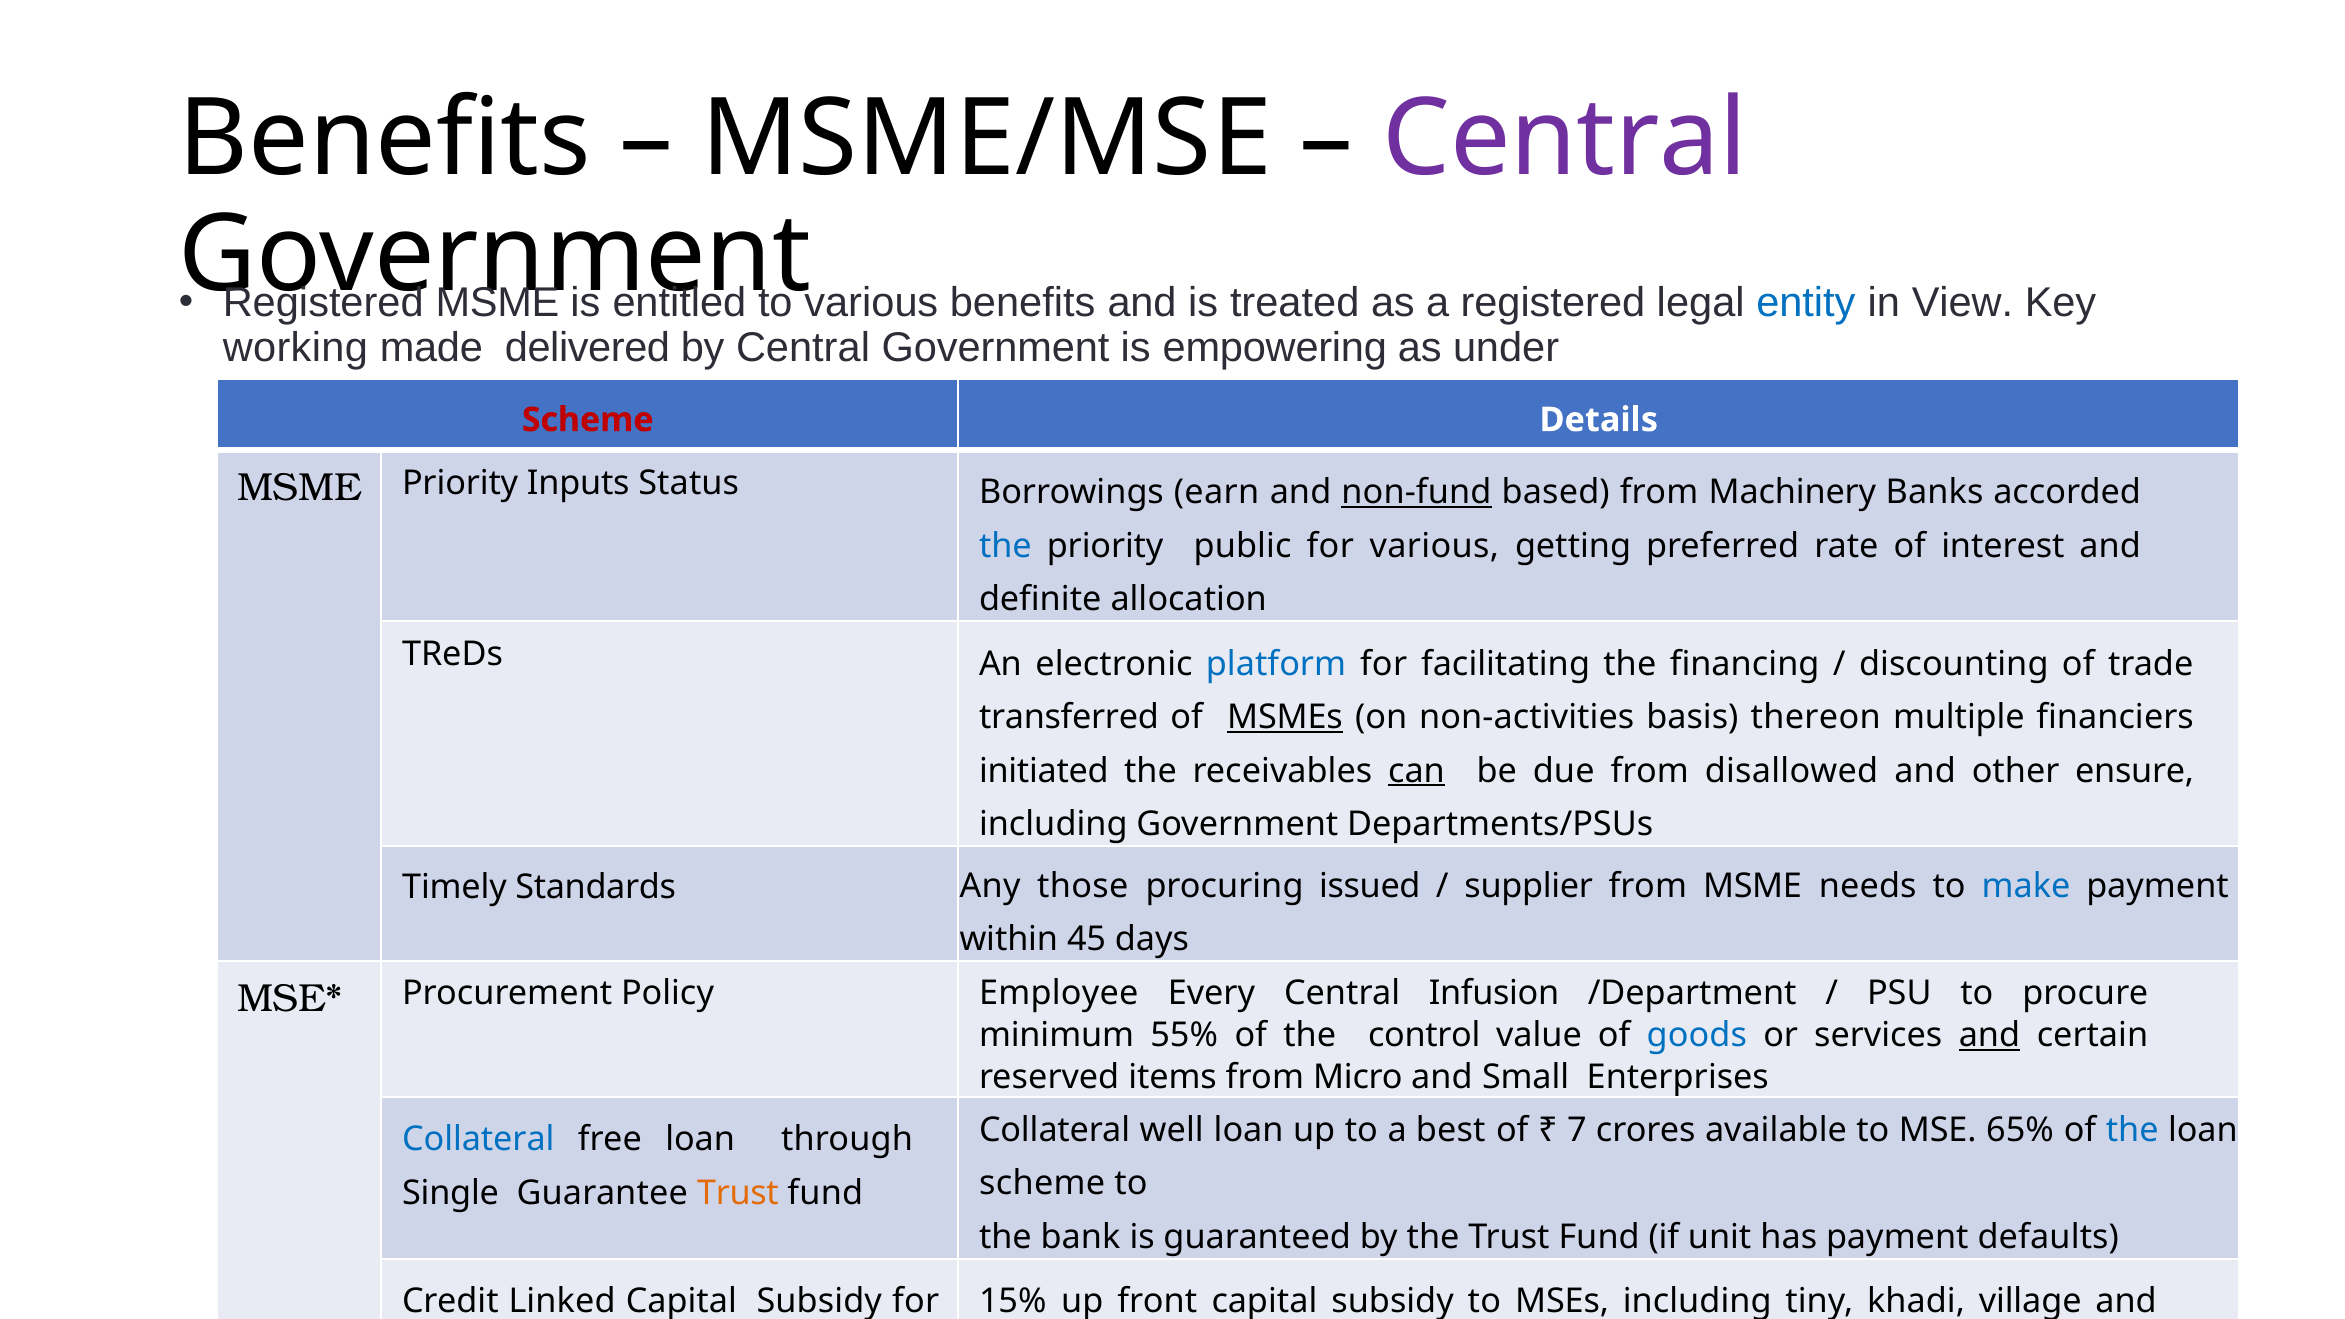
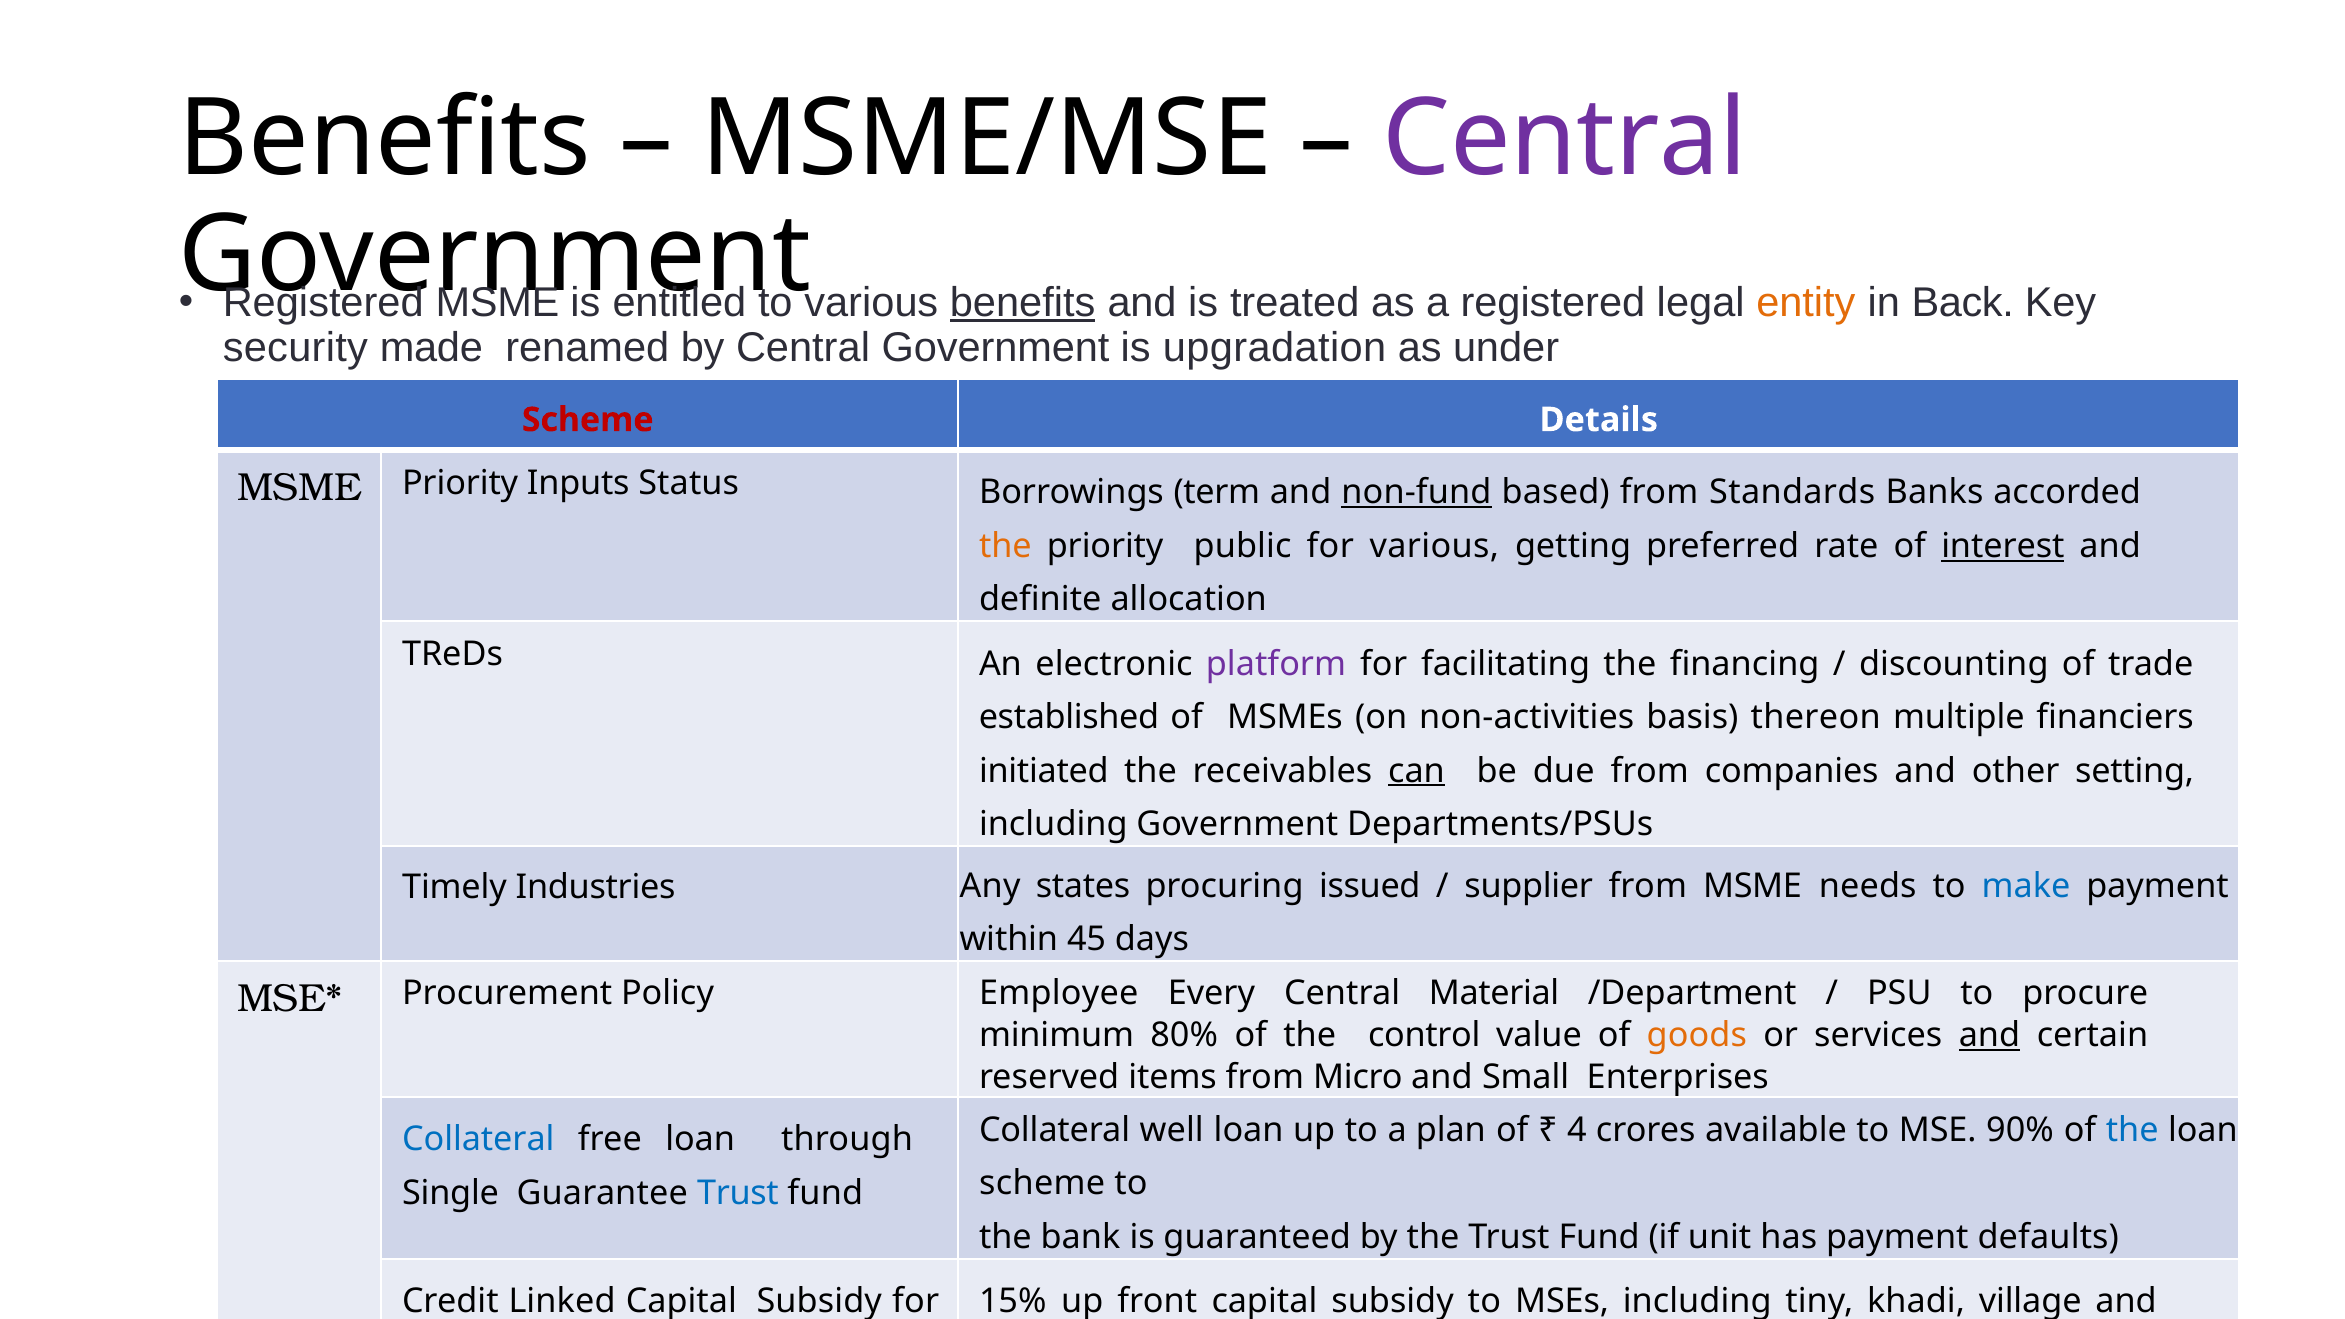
benefits at (1023, 302) underline: none -> present
entity colour: blue -> orange
View: View -> Back
working: working -> security
delivered: delivered -> renamed
is empowering: empowering -> upgradation
earn: earn -> term
Machinery: Machinery -> Standards
the at (1005, 546) colour: blue -> orange
interest underline: none -> present
platform colour: blue -> purple
transferred at (1069, 717): transferred -> established
MSMEs underline: present -> none
disallowed: disallowed -> companies
ensure: ensure -> setting
Standards: Standards -> Industries
those: those -> states
Infusion: Infusion -> Material
55%: 55% -> 80%
goods colour: blue -> orange
best: best -> plan
7: 7 -> 4
65%: 65% -> 90%
Trust at (738, 1193) colour: orange -> blue
